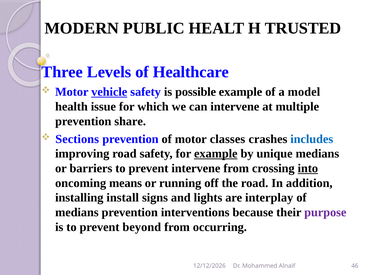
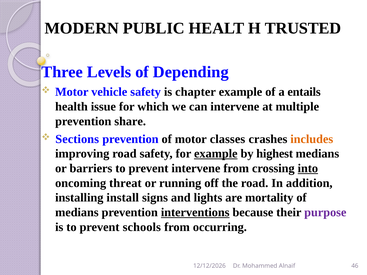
Healthcare: Healthcare -> Depending
vehicle underline: present -> none
possible: possible -> chapter
model: model -> entails
includes colour: blue -> orange
unique: unique -> highest
means: means -> threat
interplay: interplay -> mortality
interventions underline: none -> present
beyond: beyond -> schools
